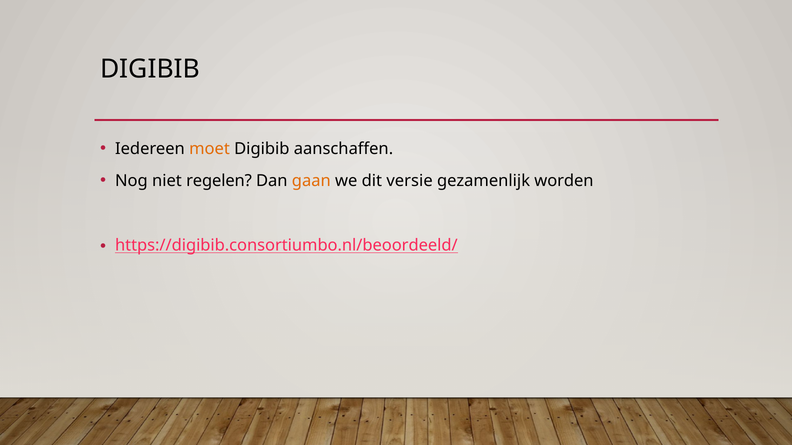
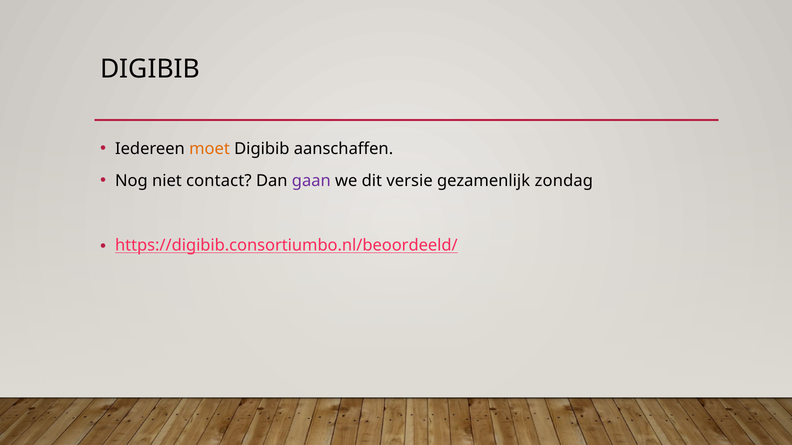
regelen: regelen -> contact
gaan colour: orange -> purple
worden: worden -> zondag
